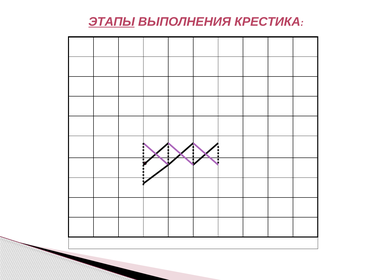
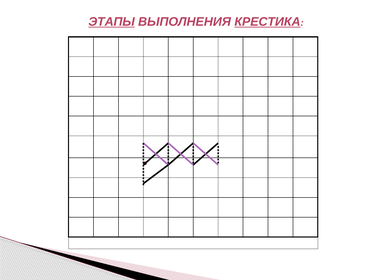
КРЕСТИКА underline: none -> present
